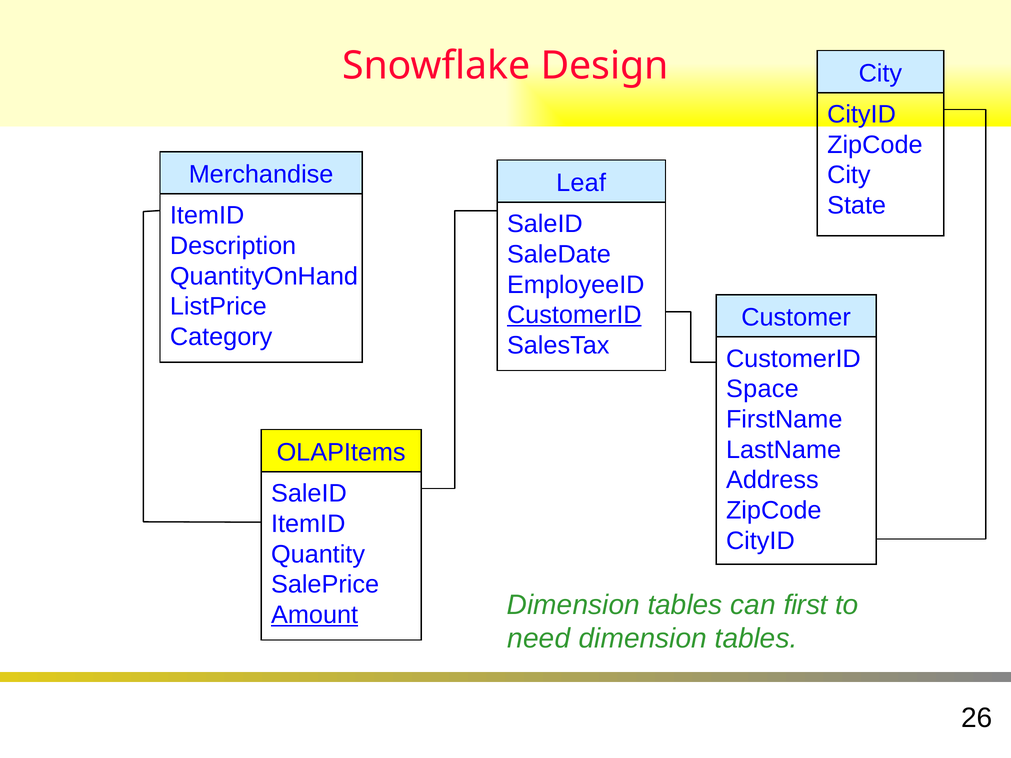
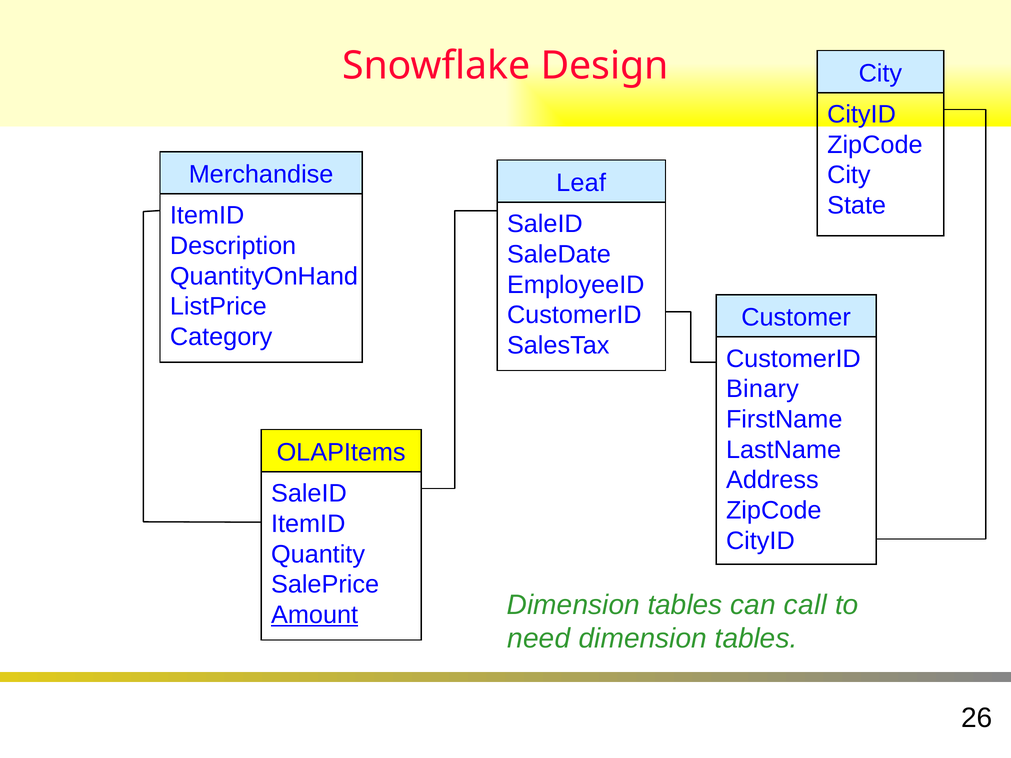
CustomerID at (574, 315) underline: present -> none
Space: Space -> Binary
first: first -> call
